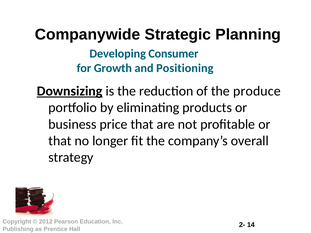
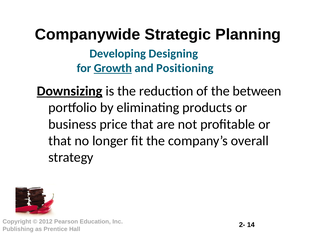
Consumer: Consumer -> Designing
Growth underline: none -> present
produce: produce -> between
